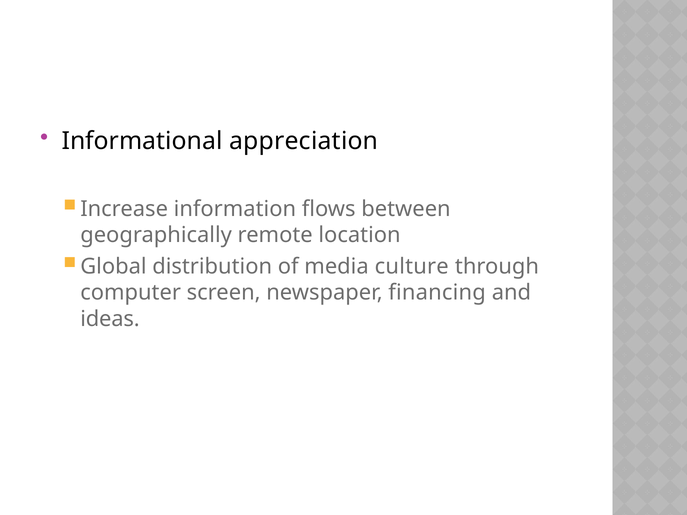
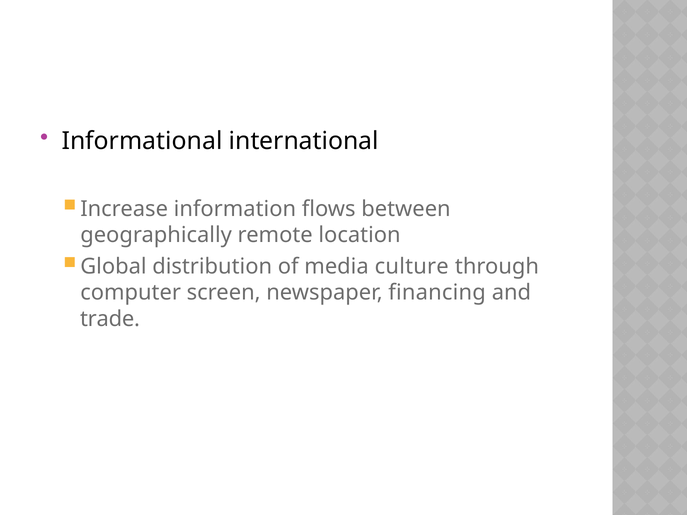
appreciation: appreciation -> international
ideas: ideas -> trade
